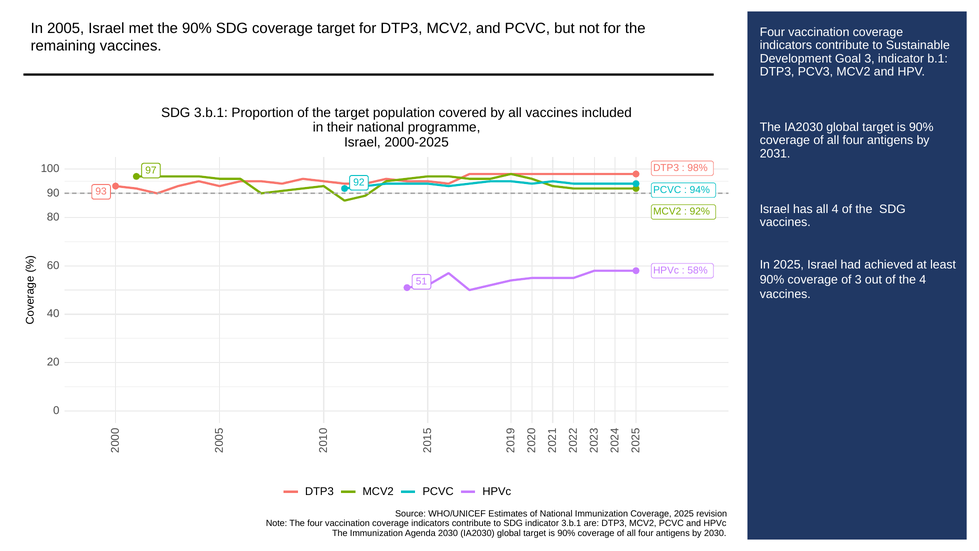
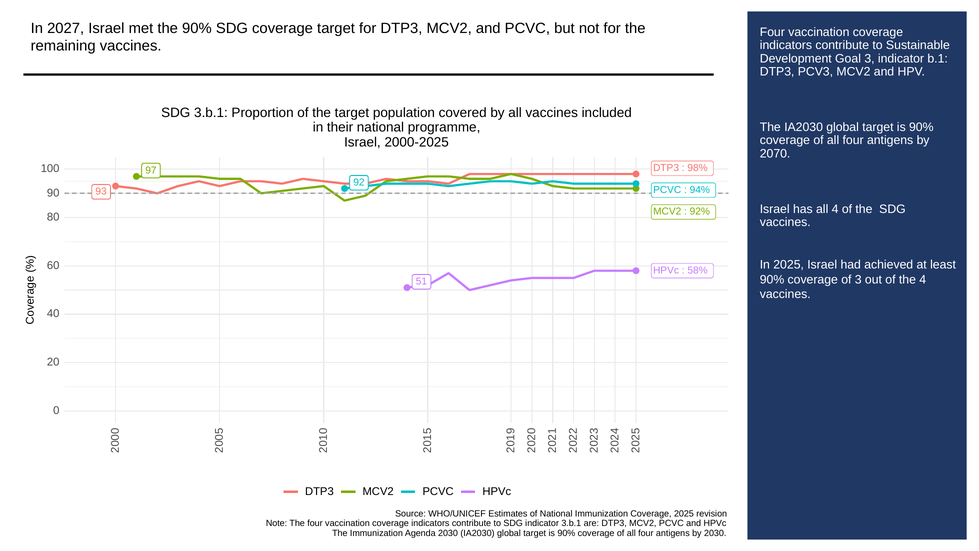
2005: 2005 -> 2027
2031: 2031 -> 2070
